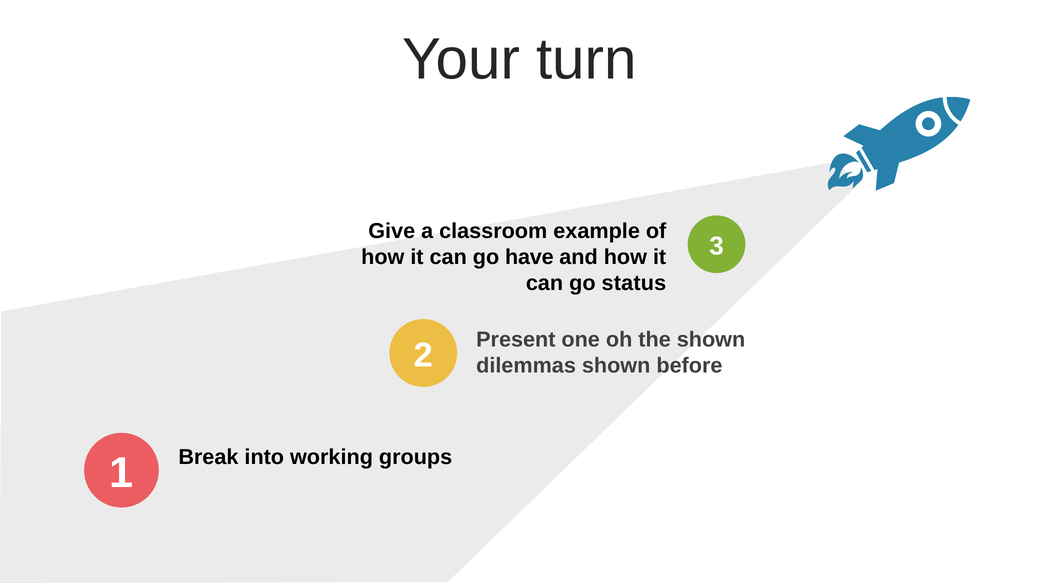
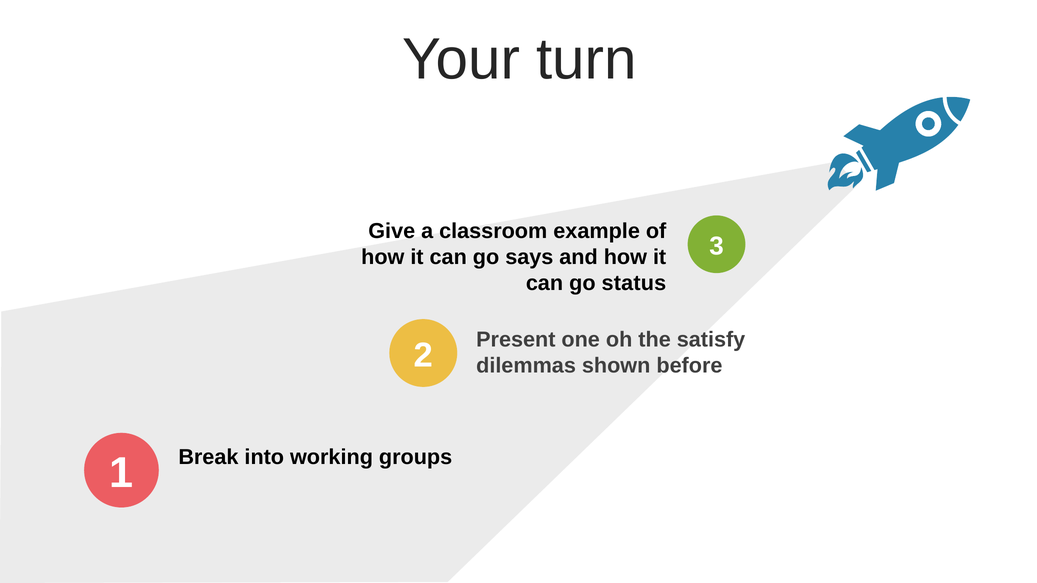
have: have -> says
the shown: shown -> satisfy
